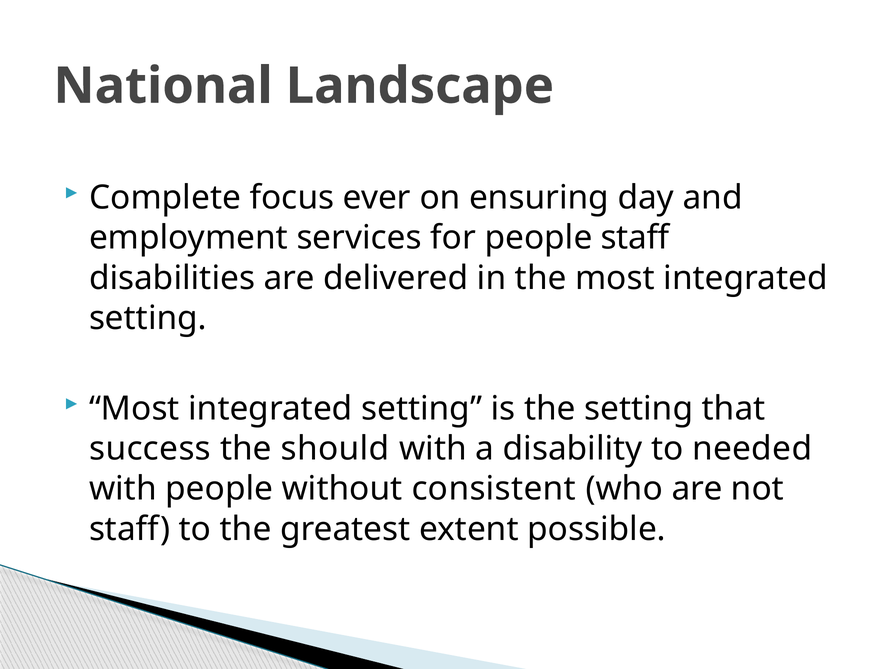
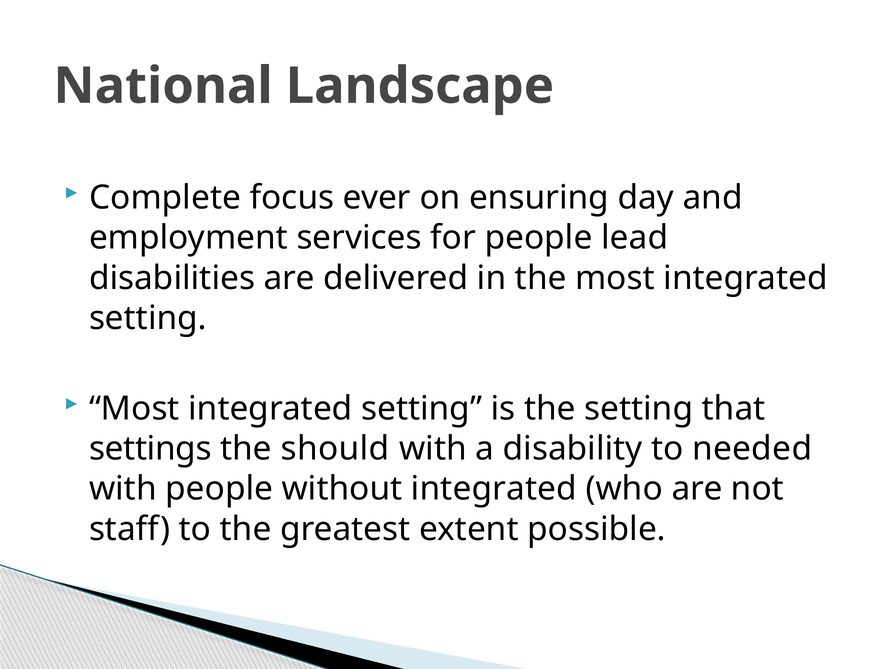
people staff: staff -> lead
success: success -> settings
without consistent: consistent -> integrated
